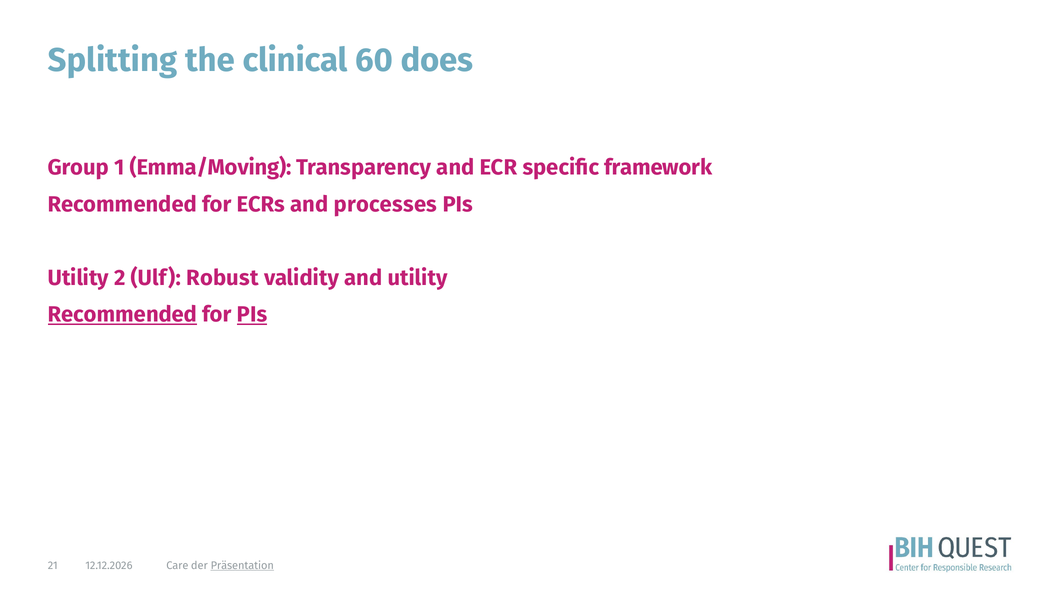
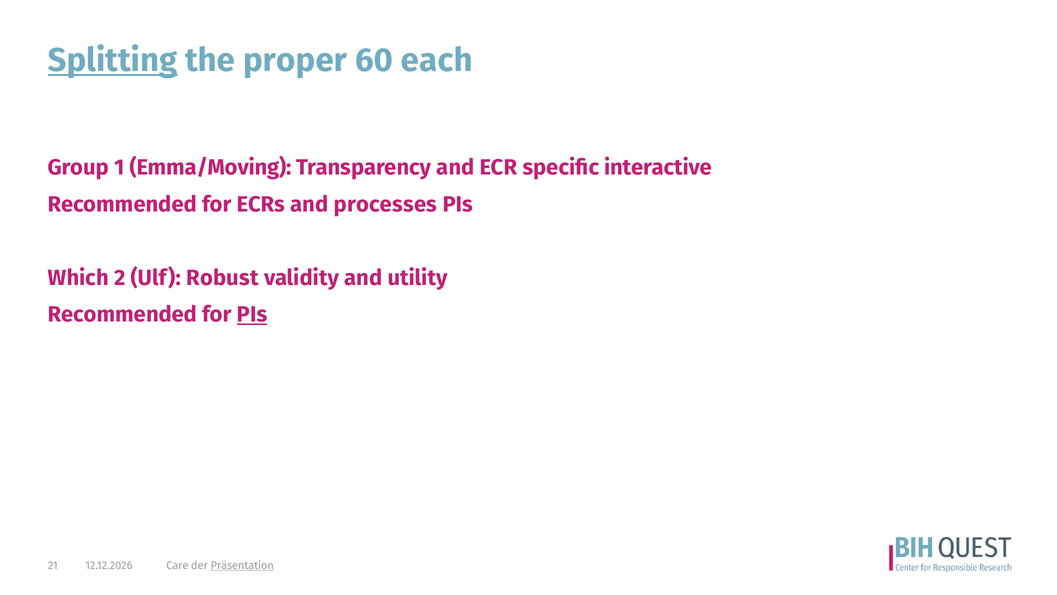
Splitting underline: none -> present
clinical: clinical -> proper
does: does -> each
framework: framework -> interactive
Utility at (78, 278): Utility -> Which
Recommended at (122, 314) underline: present -> none
